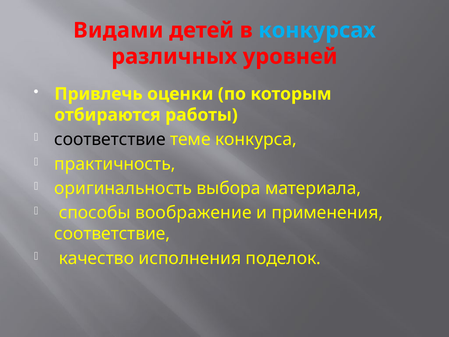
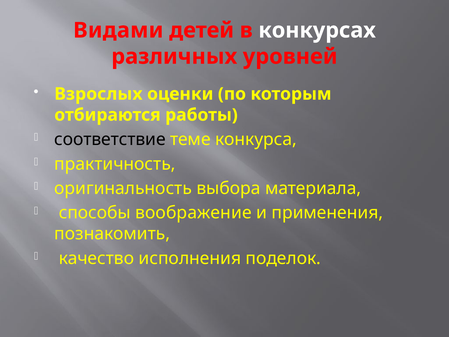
конкурсах colour: light blue -> white
Привлечь: Привлечь -> Взрослых
соответствие at (112, 234): соответствие -> познакомить
